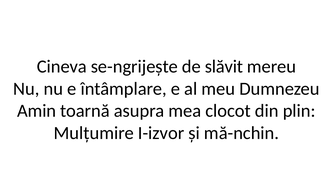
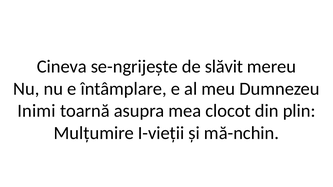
Amin: Amin -> Inimi
I-izvor: I-izvor -> I-vieții
